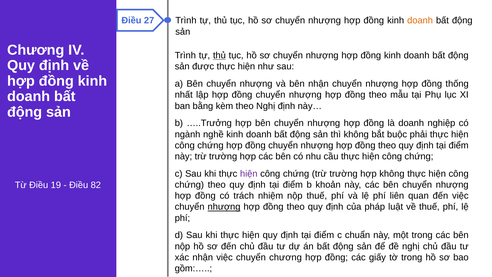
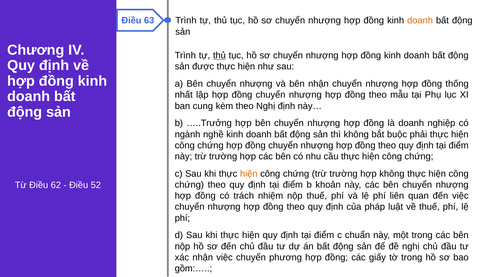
27: 27 -> 63
bằng: bằng -> cung
hiện at (249, 174) colour: purple -> orange
19: 19 -> 62
82: 82 -> 52
nhượng at (224, 207) underline: present -> none
chuyển chương: chương -> phương
